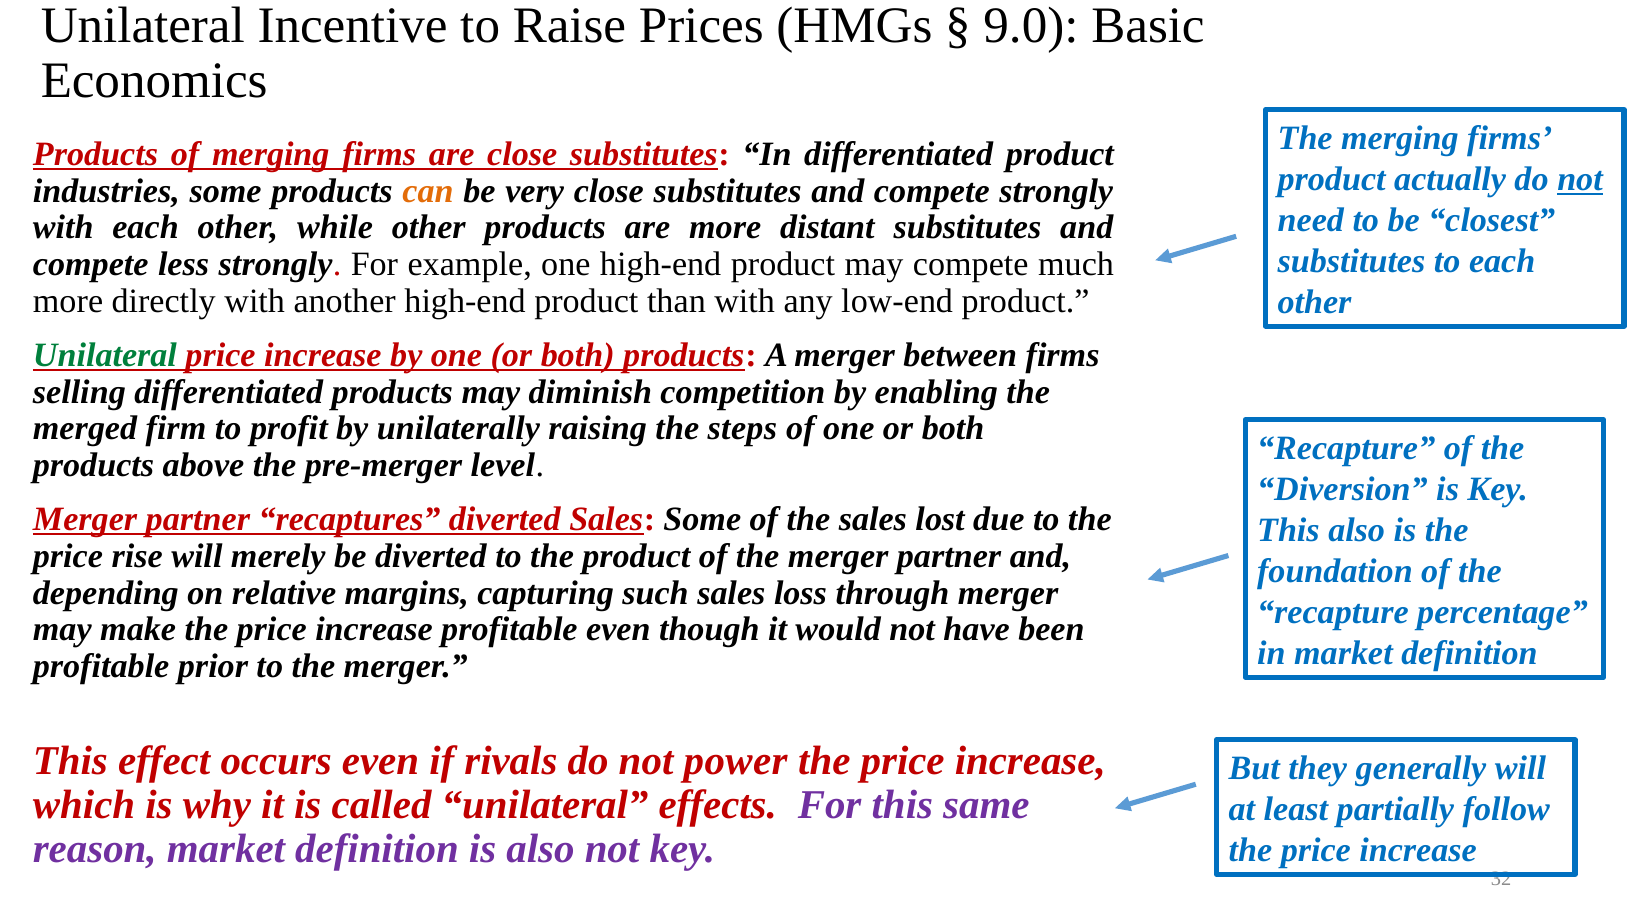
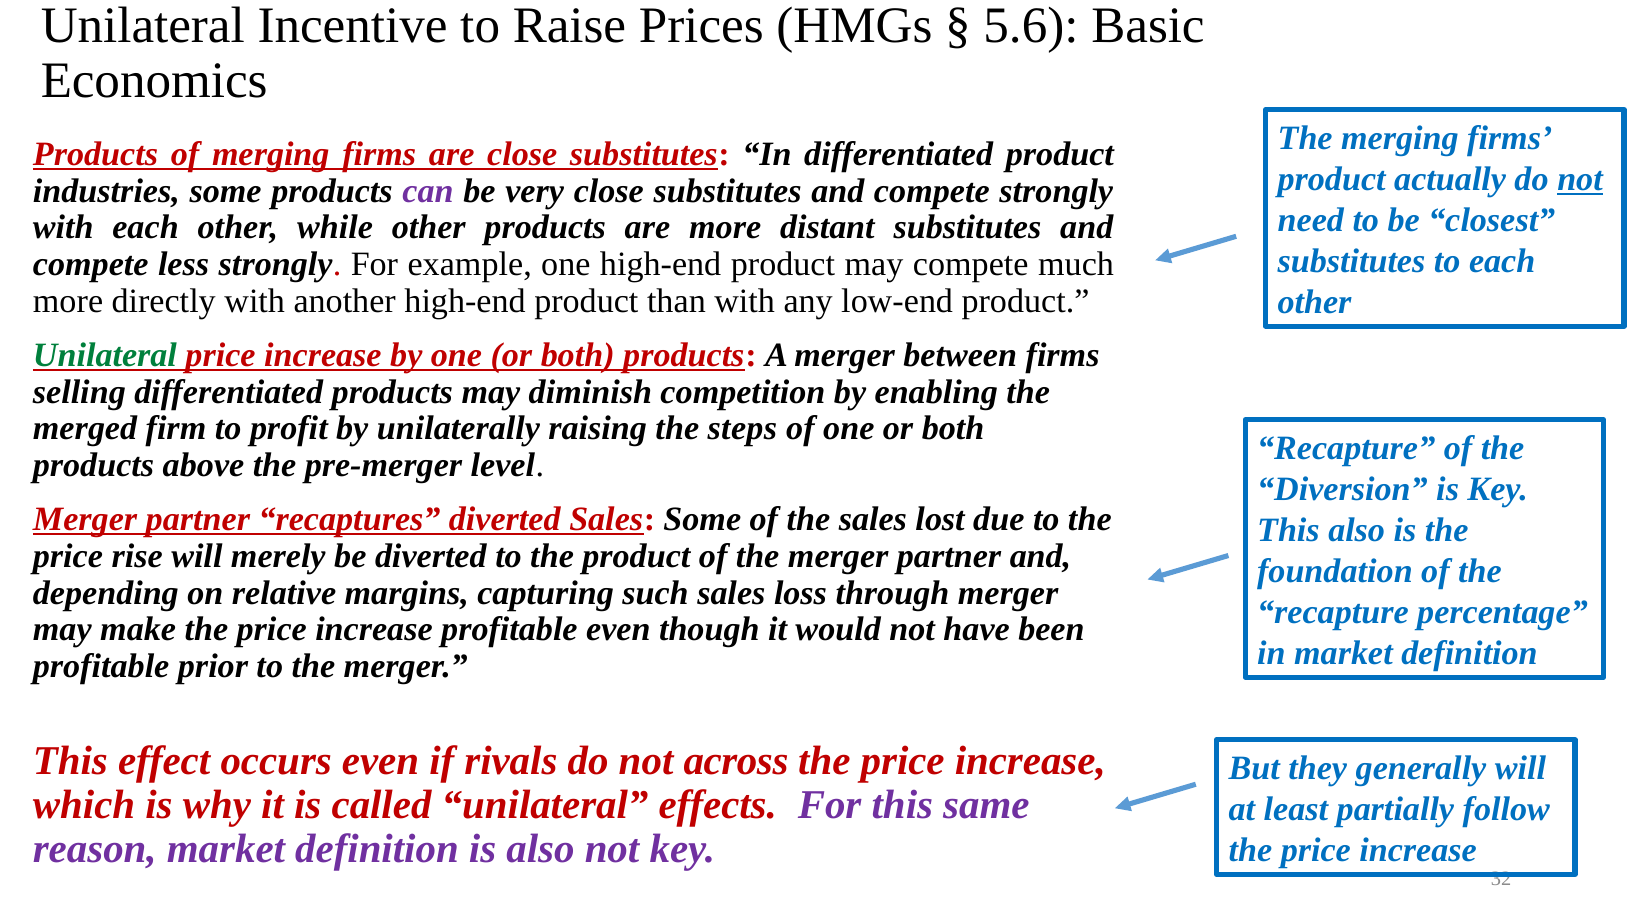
9.0: 9.0 -> 5.6
can colour: orange -> purple
power: power -> across
